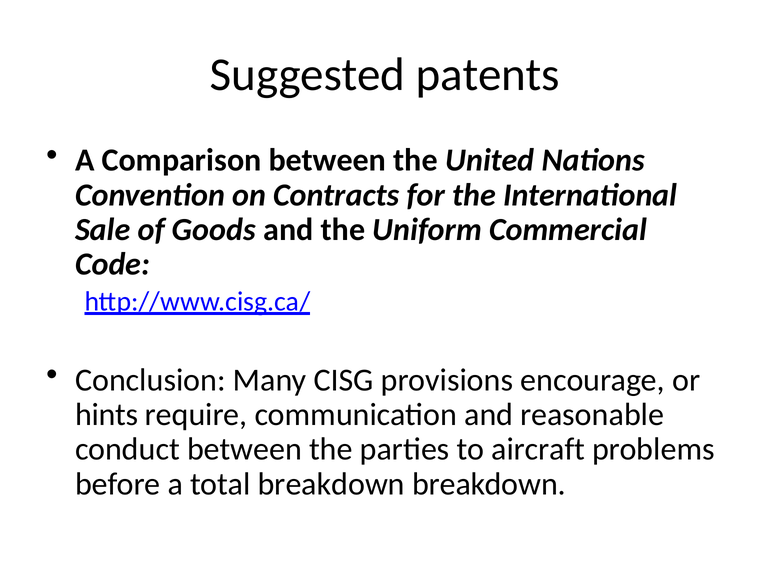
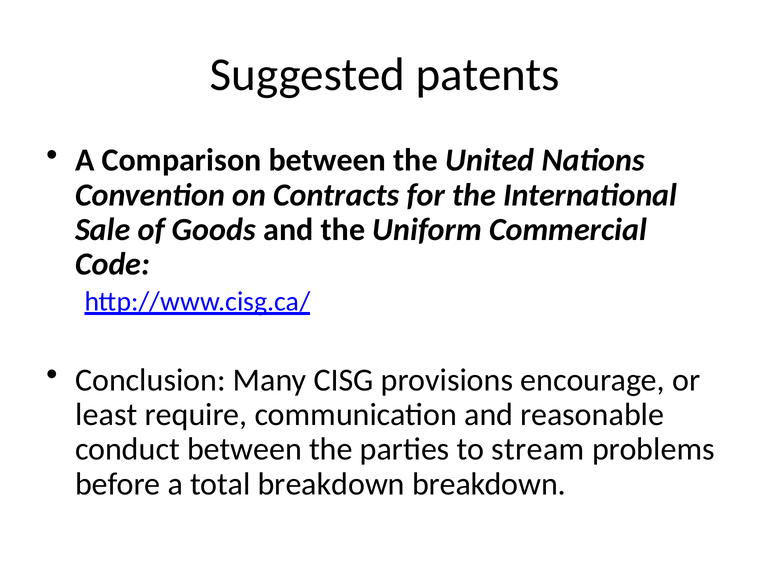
hints: hints -> least
aircraft: aircraft -> stream
